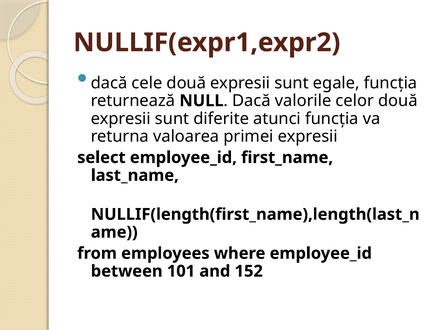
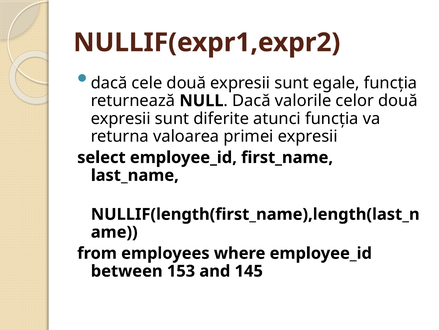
101: 101 -> 153
152: 152 -> 145
